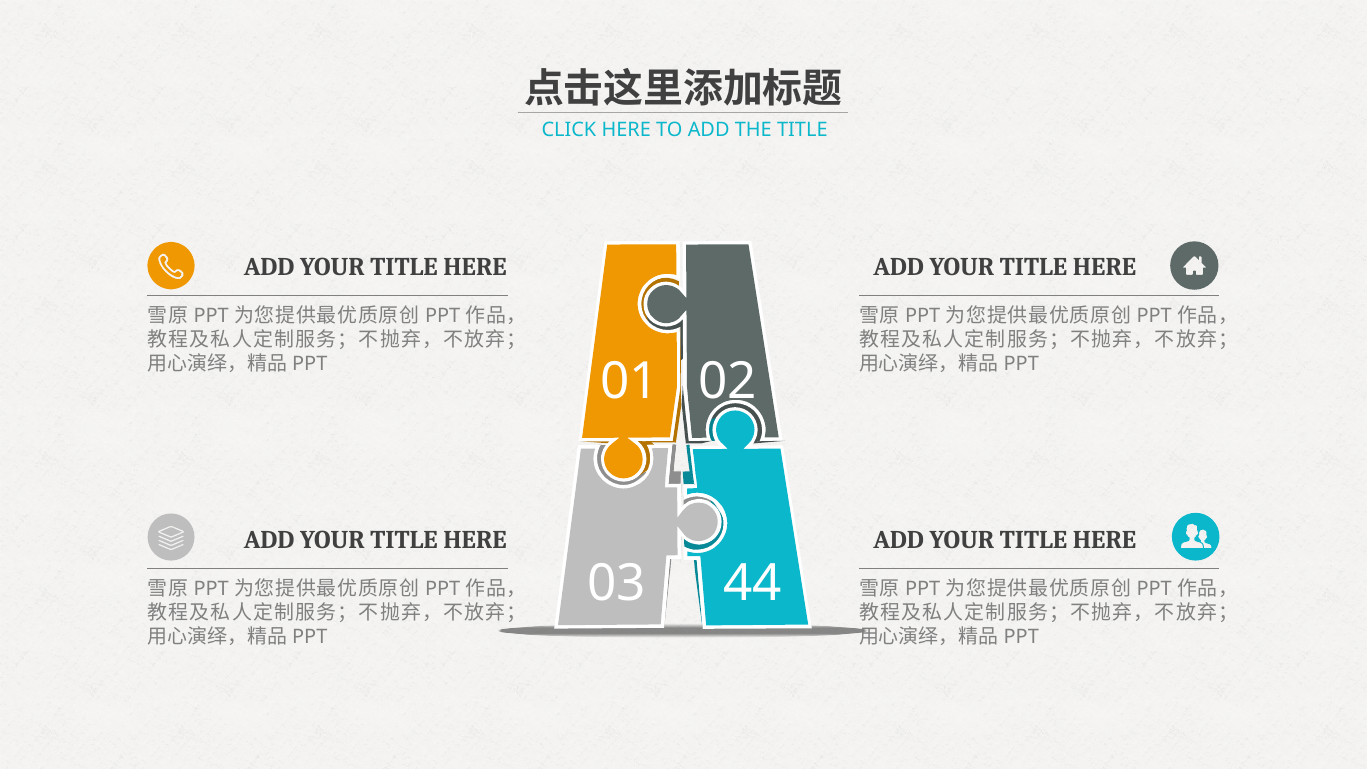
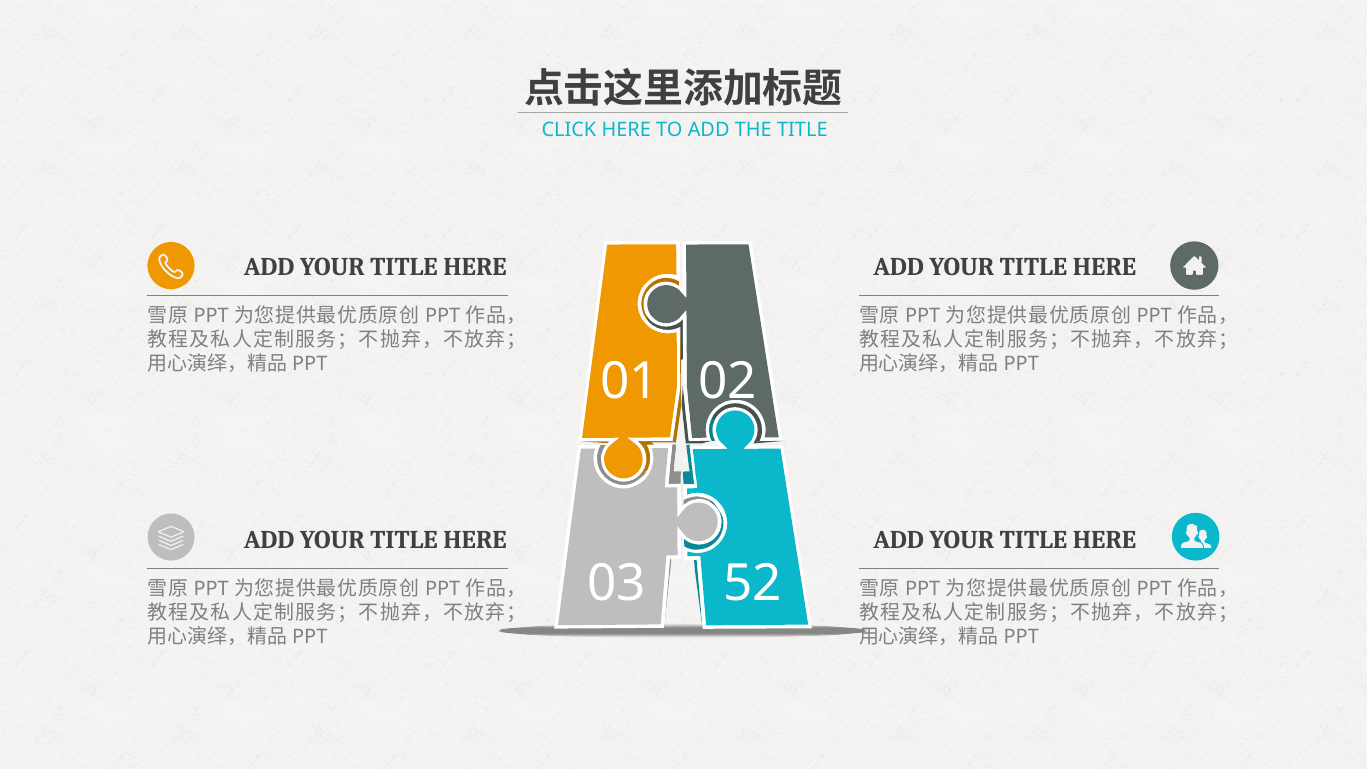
44: 44 -> 52
